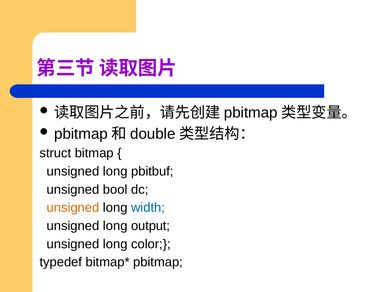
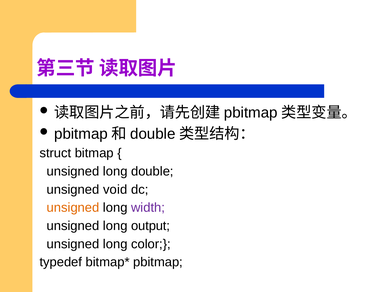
long pbitbuf: pbitbuf -> double
bool: bool -> void
width colour: blue -> purple
